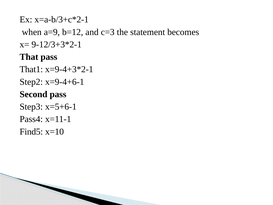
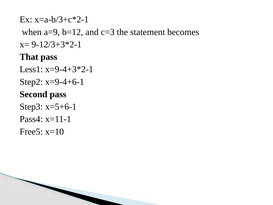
That1: That1 -> Less1
Find5: Find5 -> Free5
